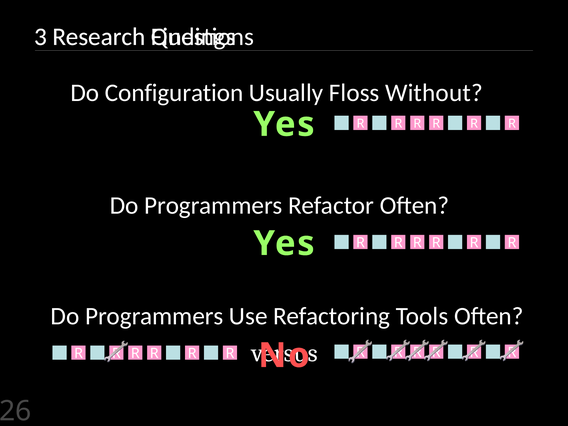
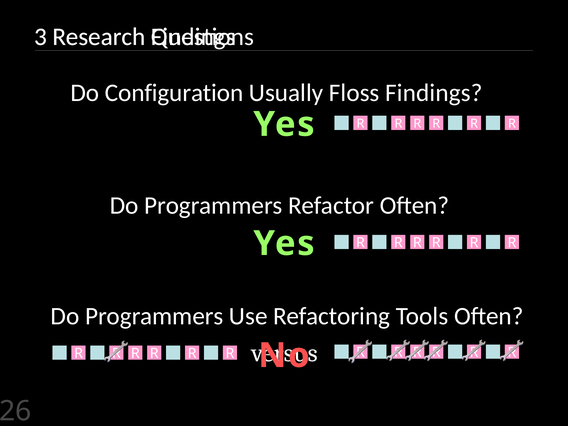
Floss Without: Without -> Findings
